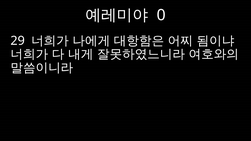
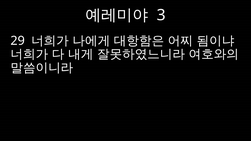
0: 0 -> 3
